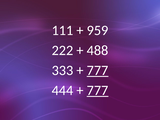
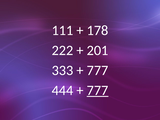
959: 959 -> 178
488: 488 -> 201
777 at (98, 70) underline: present -> none
